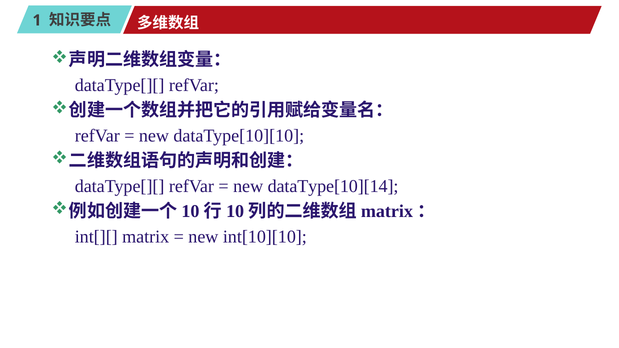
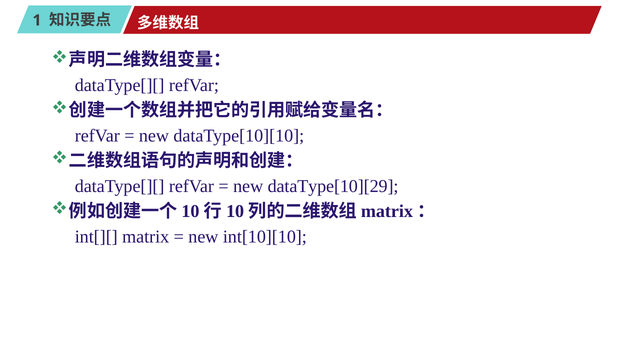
dataType[10][14: dataType[10][14 -> dataType[10][29
